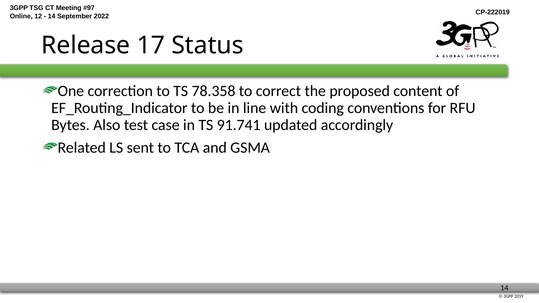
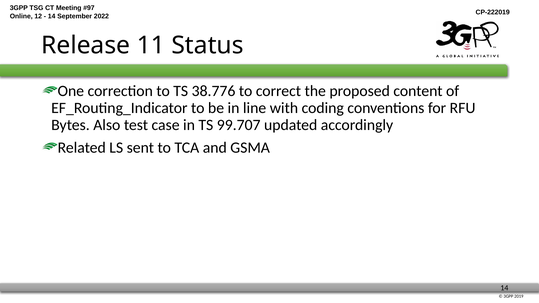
17: 17 -> 11
78.358: 78.358 -> 38.776
91.741: 91.741 -> 99.707
